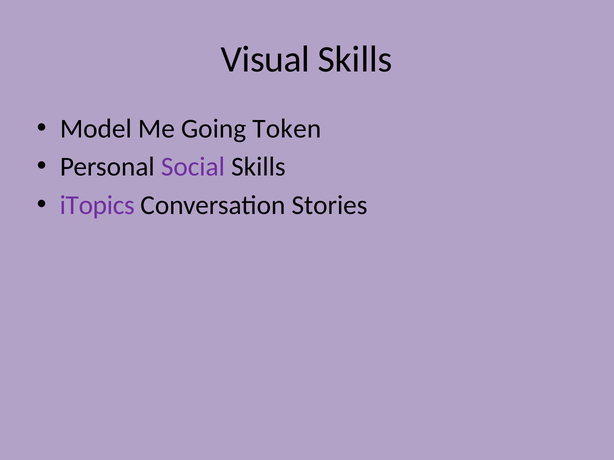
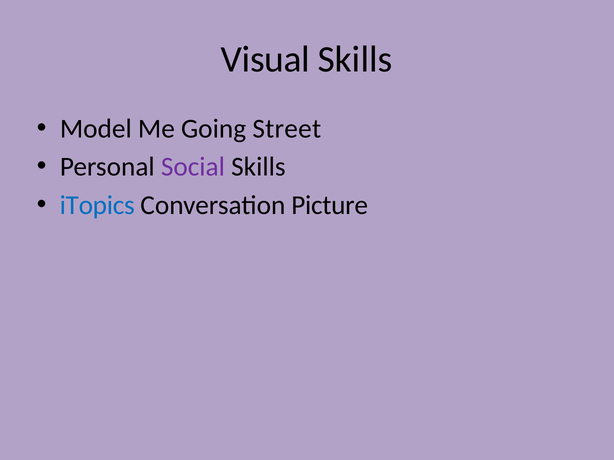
Token: Token -> Street
iTopics colour: purple -> blue
Stories: Stories -> Picture
